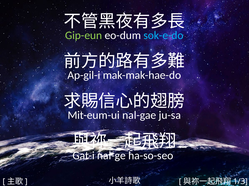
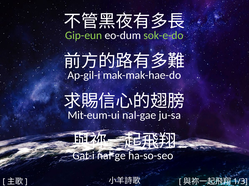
sok-e-do colour: light blue -> light green
